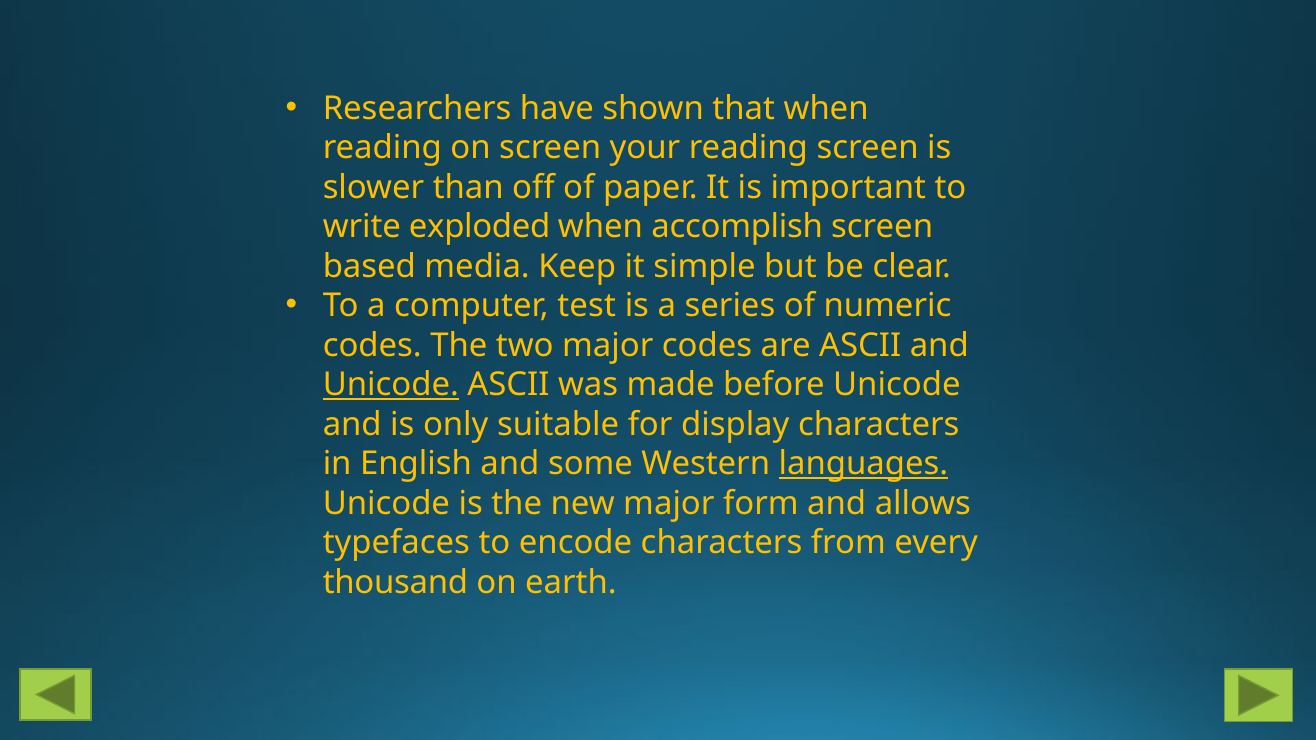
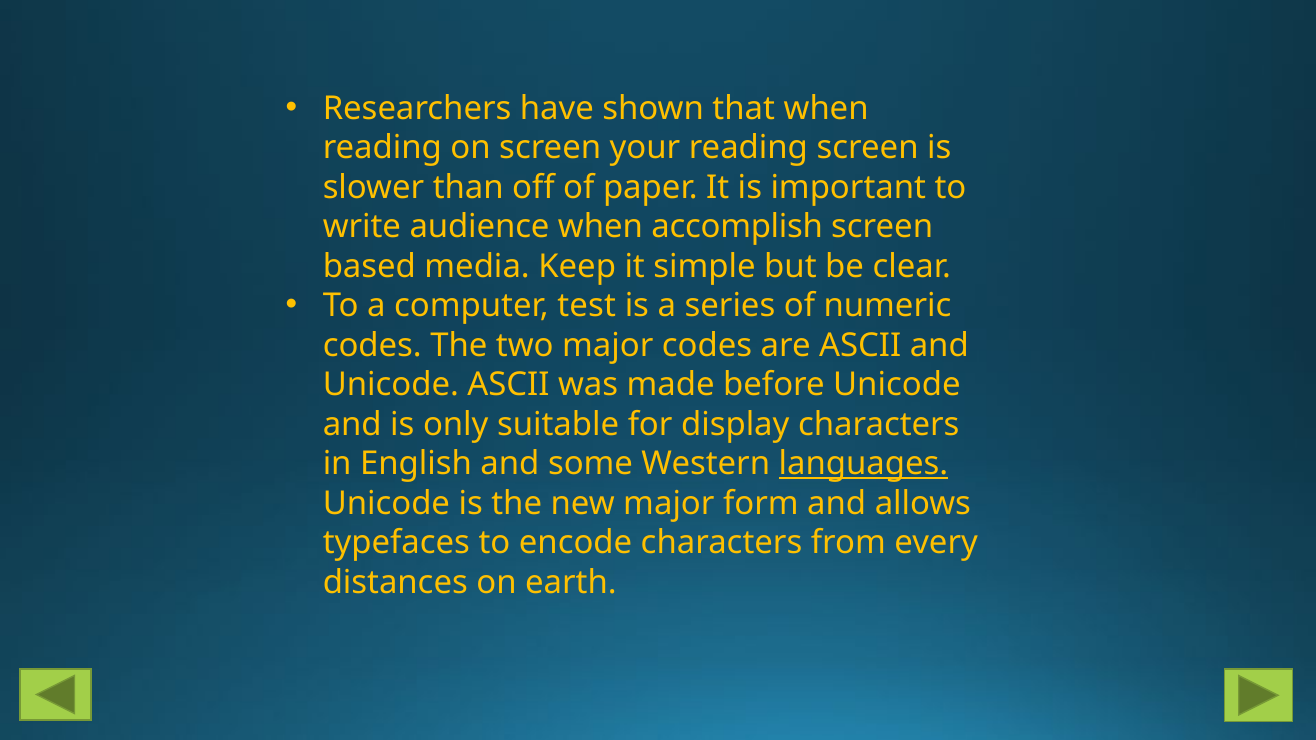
exploded: exploded -> audience
Unicode at (391, 385) underline: present -> none
thousand: thousand -> distances
